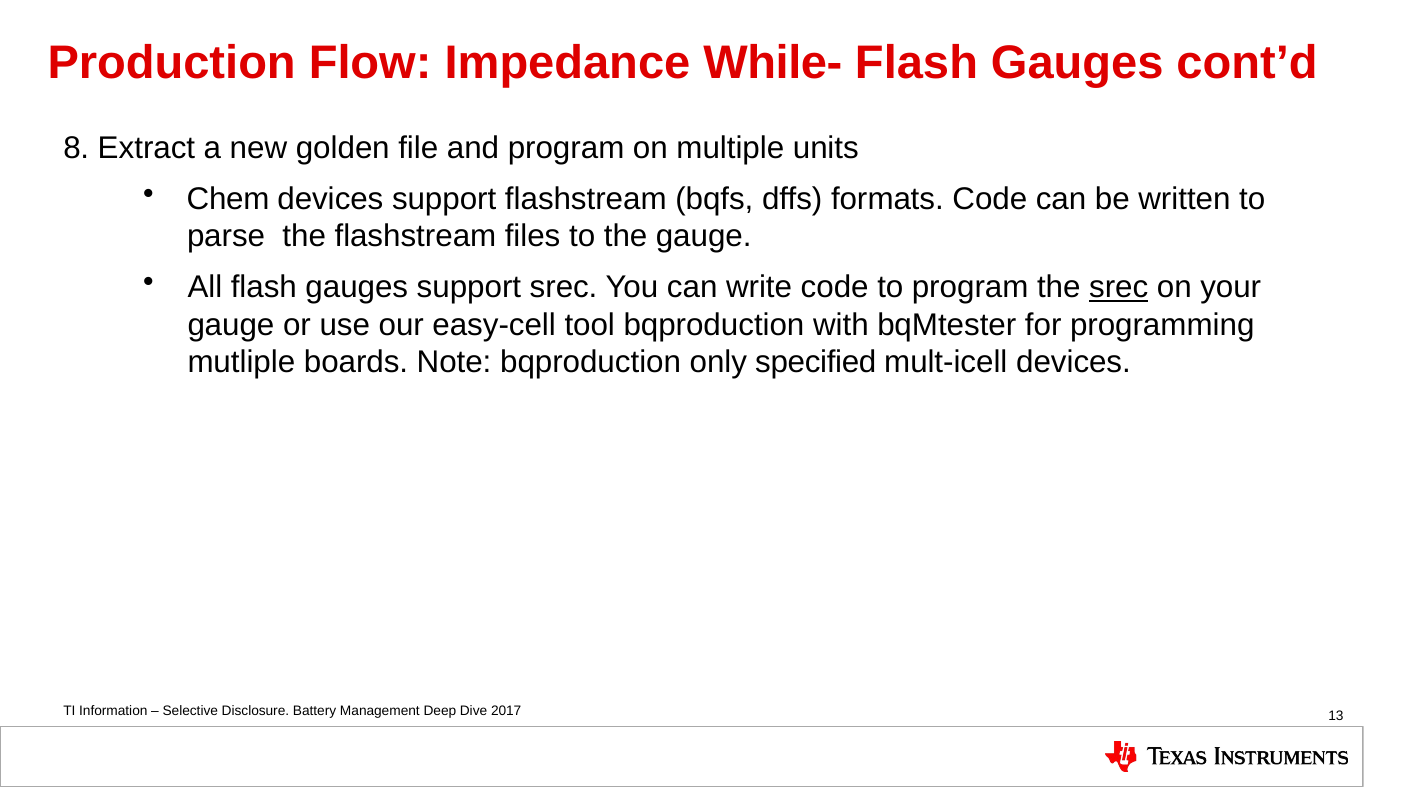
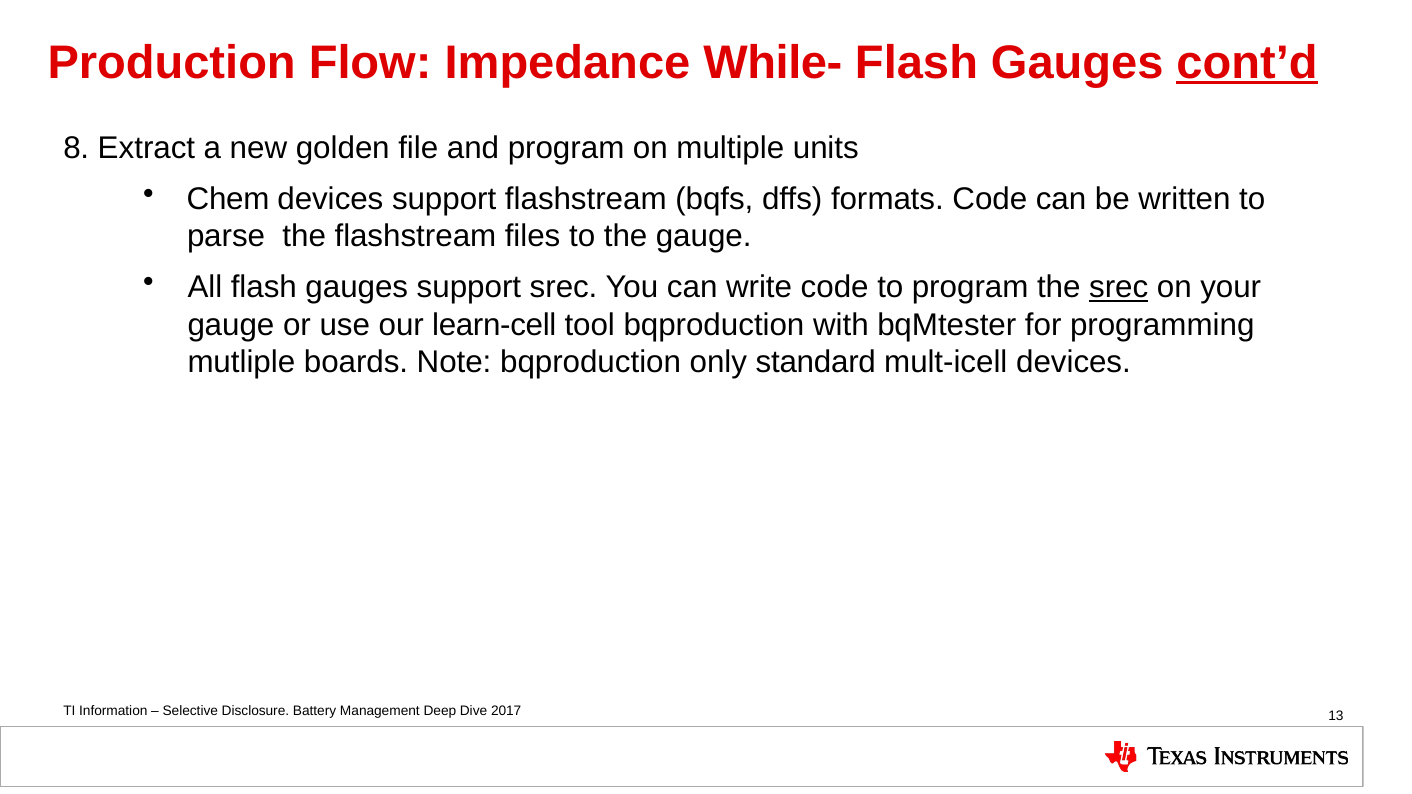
cont’d underline: none -> present
easy-cell: easy-cell -> learn-cell
specified: specified -> standard
